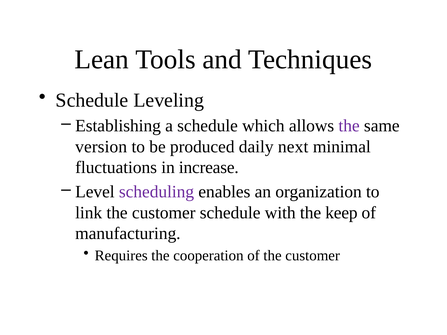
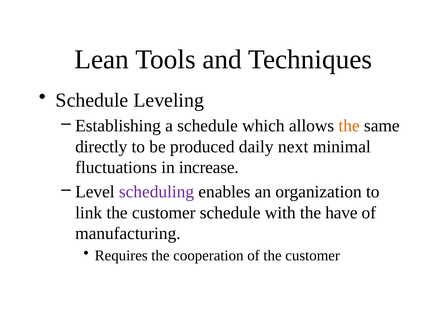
the at (349, 126) colour: purple -> orange
version: version -> directly
keep: keep -> have
